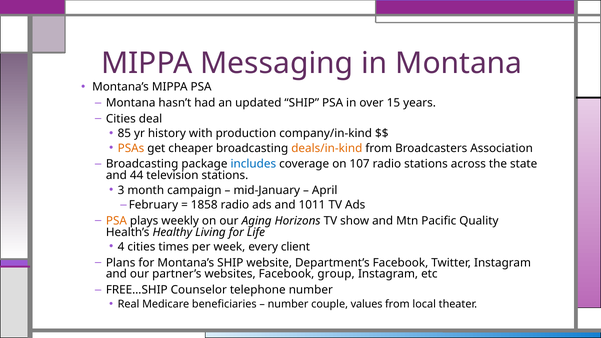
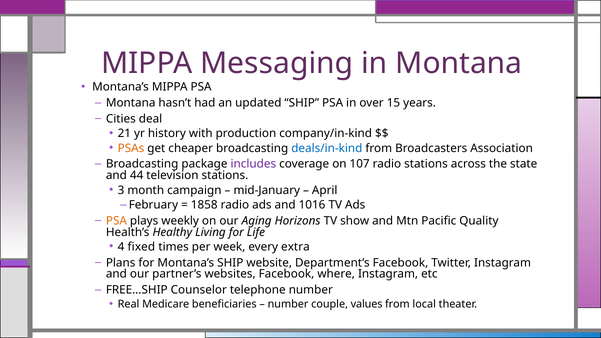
85: 85 -> 21
deals/in-kind colour: orange -> blue
includes colour: blue -> purple
1011: 1011 -> 1016
4 cities: cities -> fixed
client: client -> extra
group: group -> where
